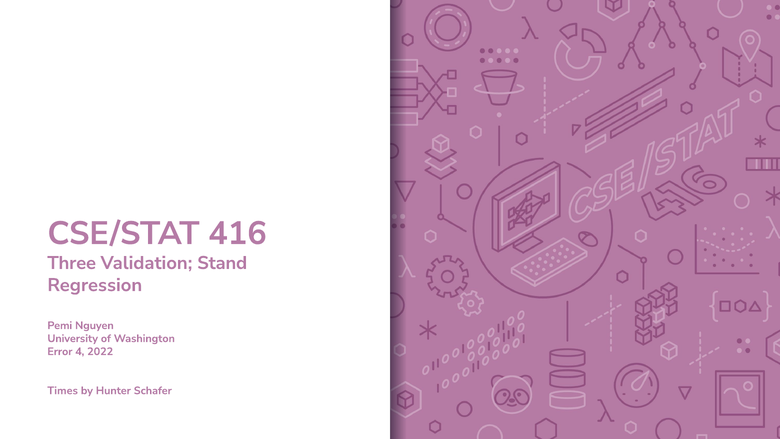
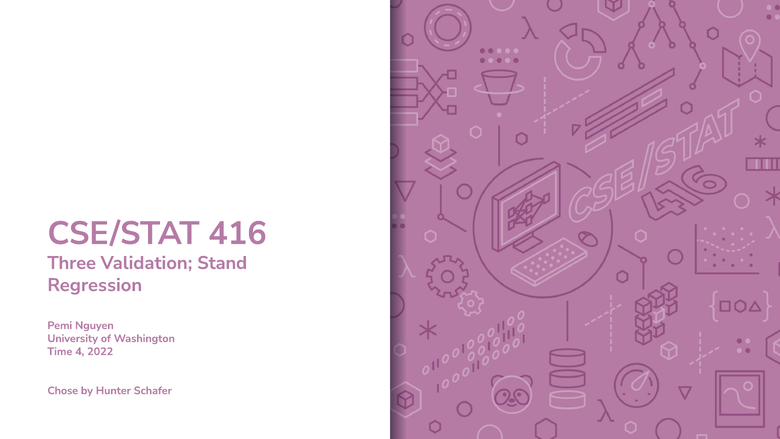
Error: Error -> Time
Times: Times -> Chose
